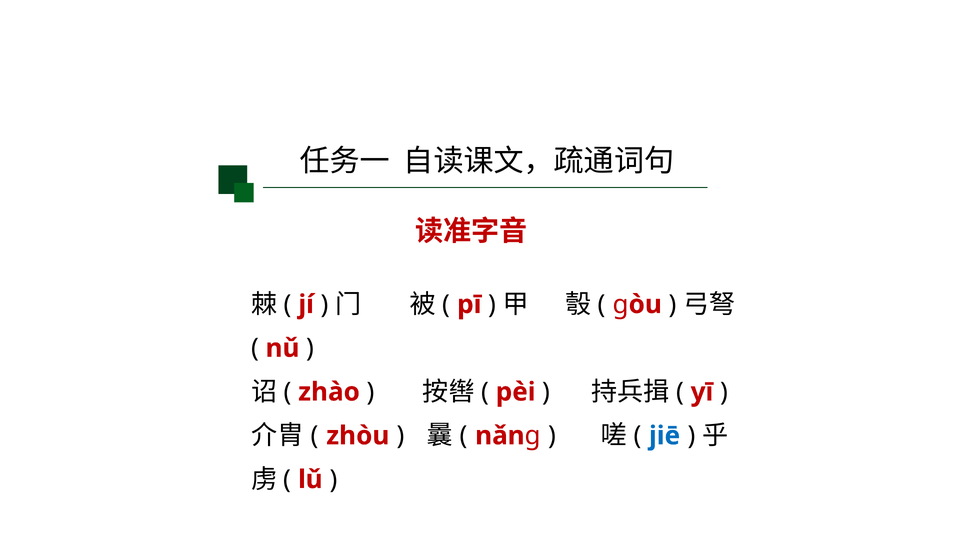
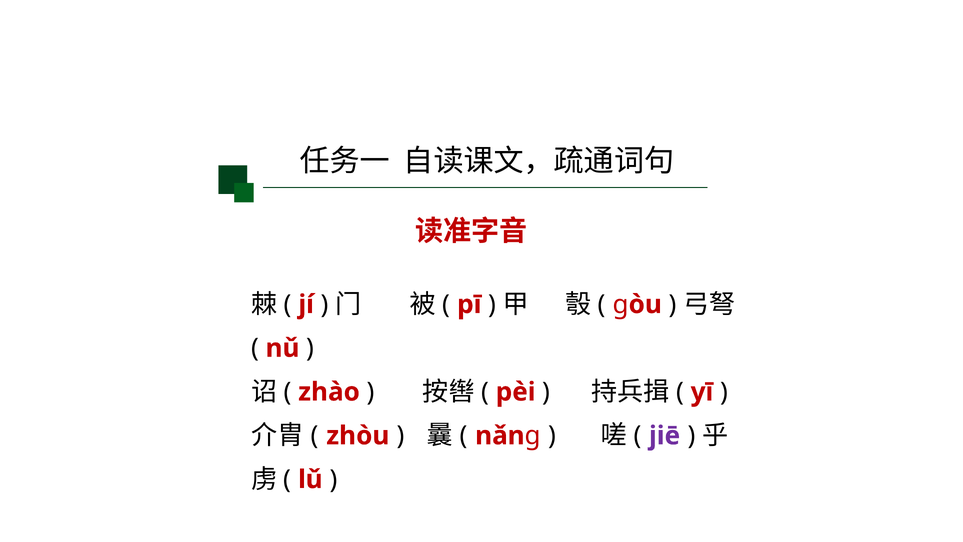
jiē colour: blue -> purple
